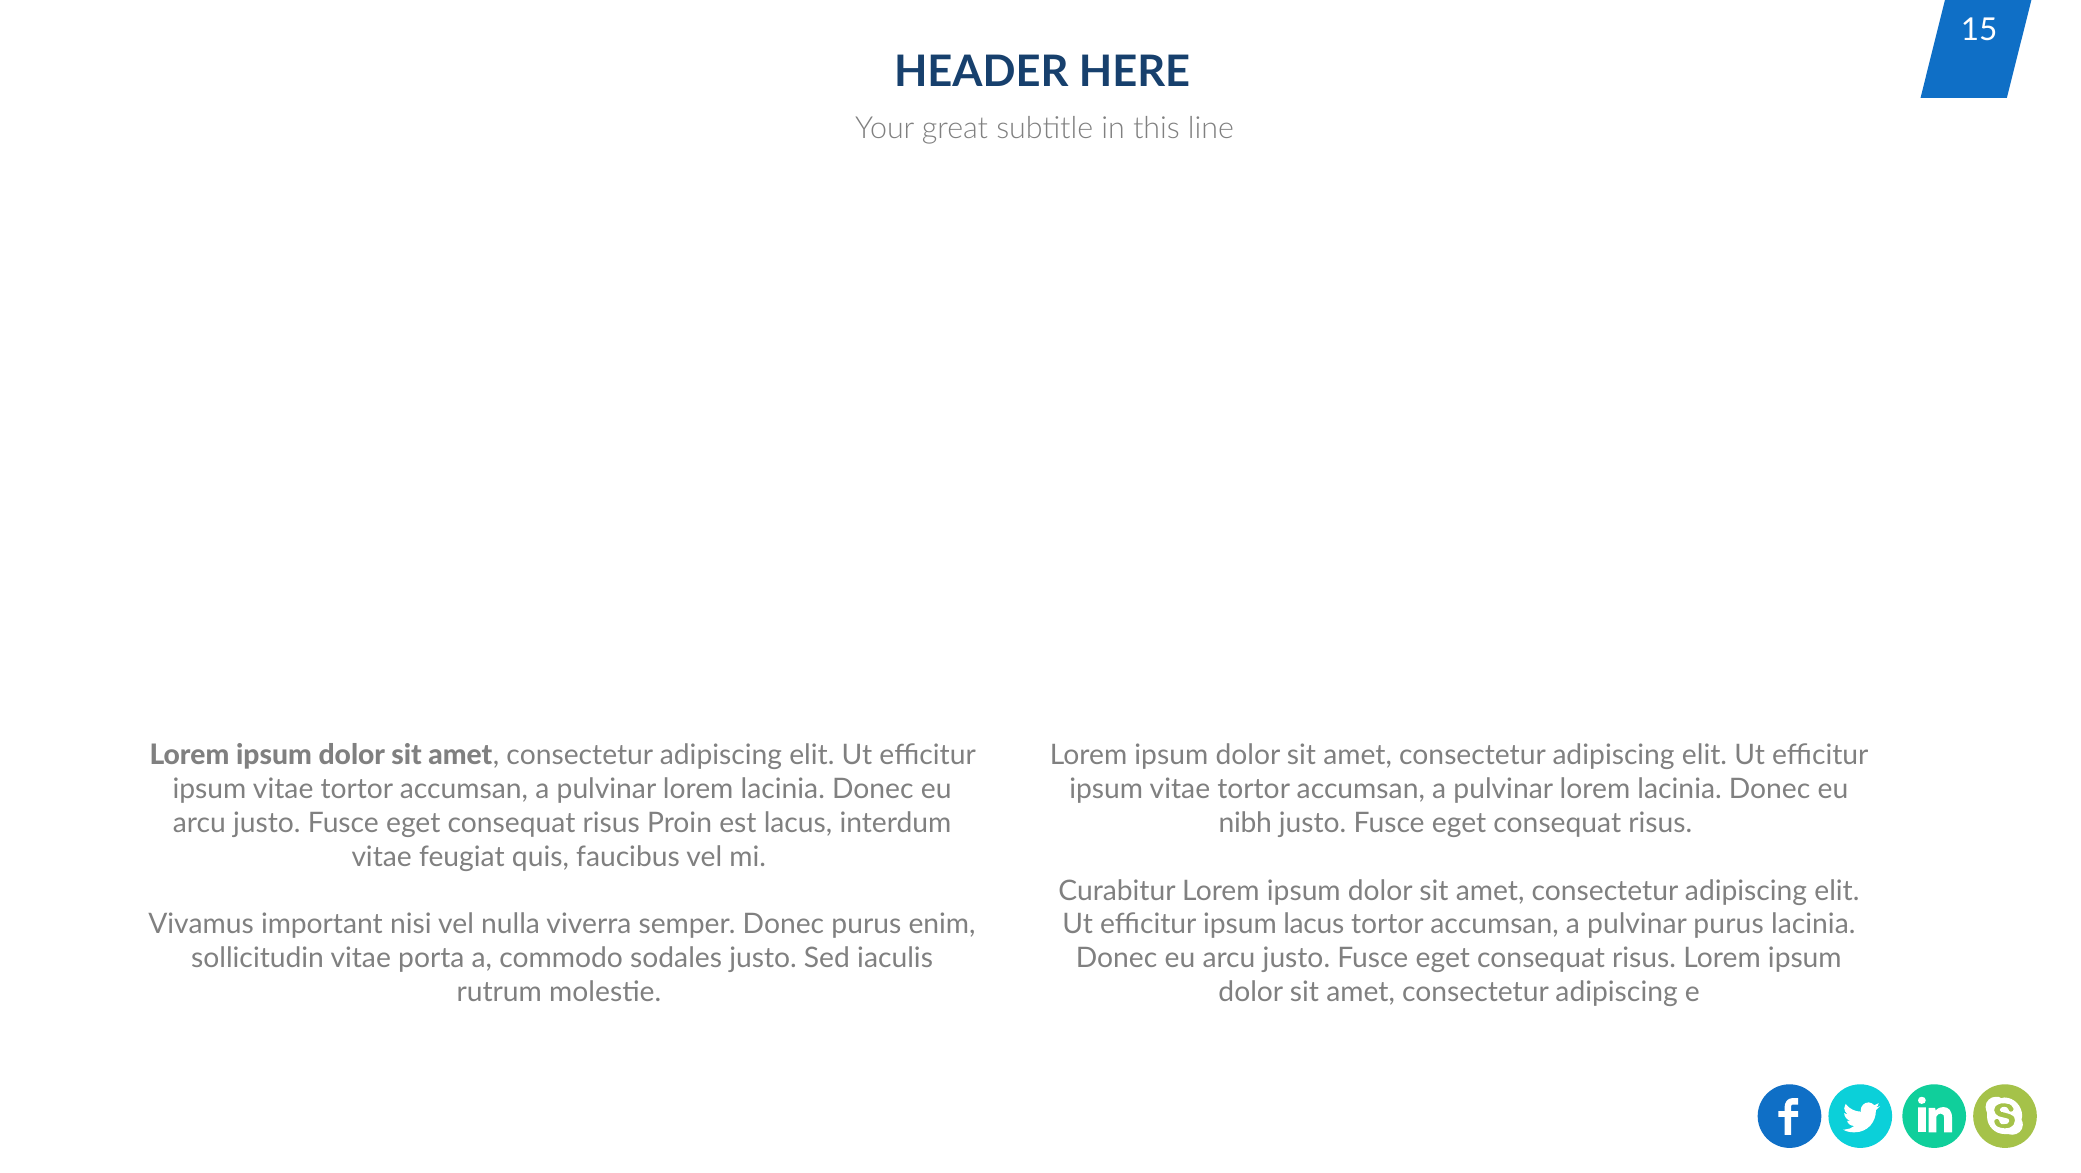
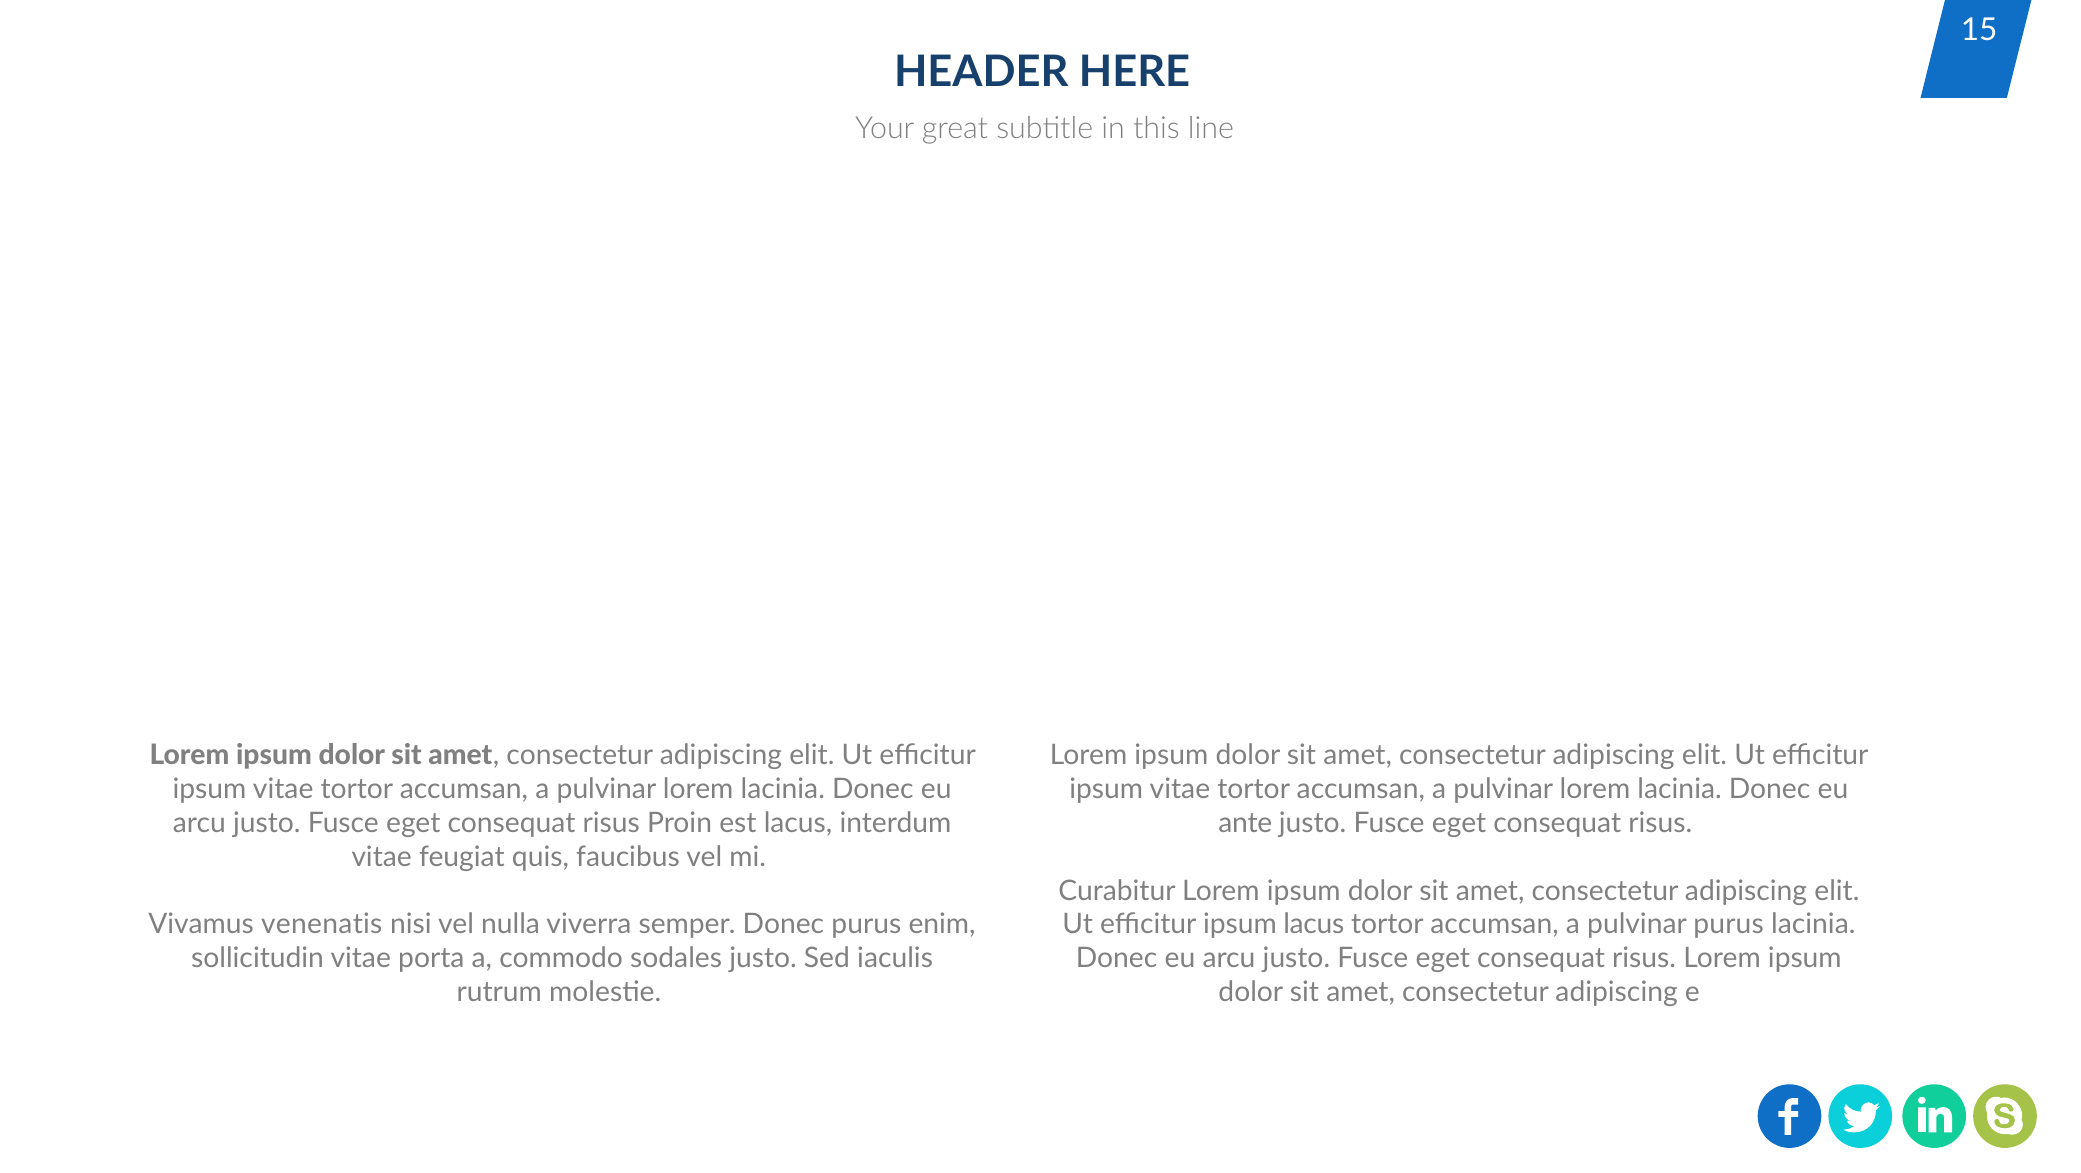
nibh: nibh -> ante
important: important -> venenatis
